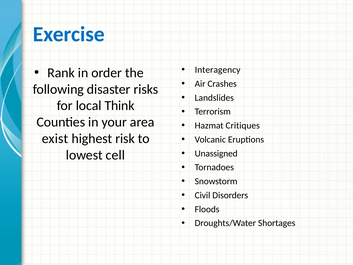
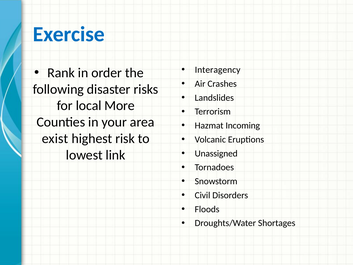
Think: Think -> More
Critiques: Critiques -> Incoming
cell: cell -> link
